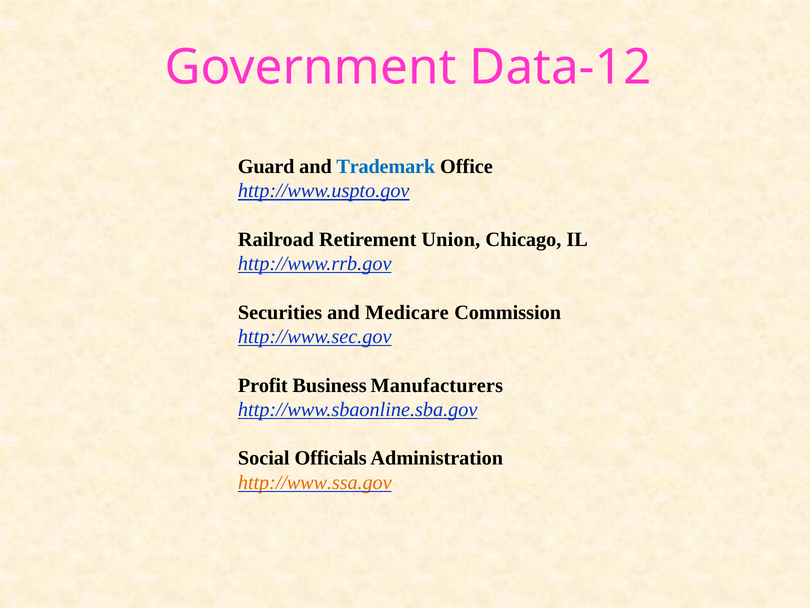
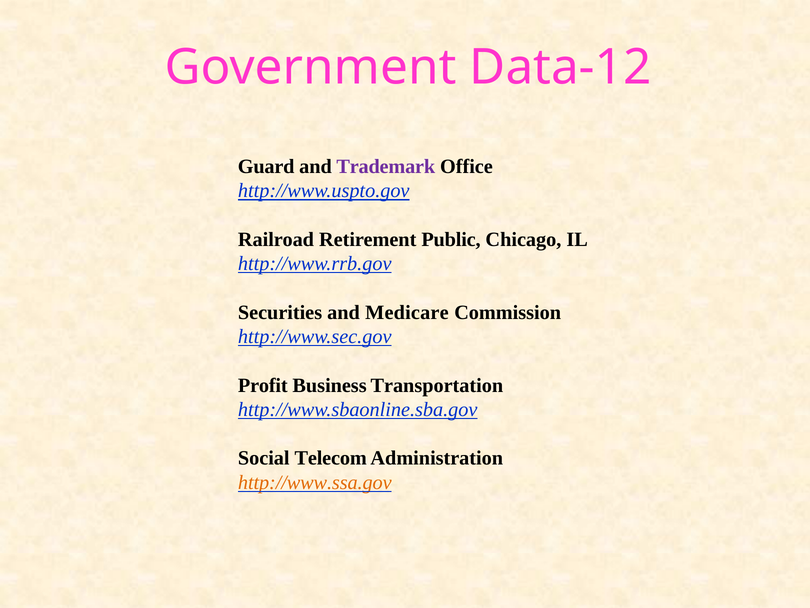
Trademark colour: blue -> purple
Union: Union -> Public
Manufacturers: Manufacturers -> Transportation
Officials: Officials -> Telecom
